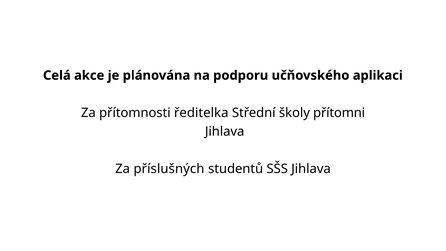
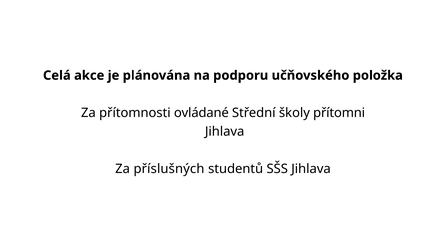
aplikaci: aplikaci -> položka
ředitelka: ředitelka -> ovládané
